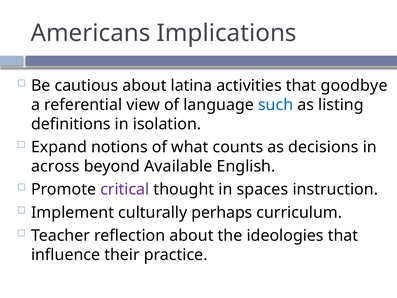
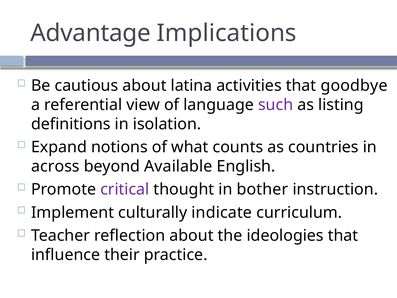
Americans: Americans -> Advantage
such colour: blue -> purple
decisions: decisions -> countries
spaces: spaces -> bother
perhaps: perhaps -> indicate
